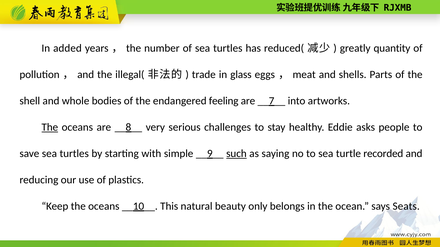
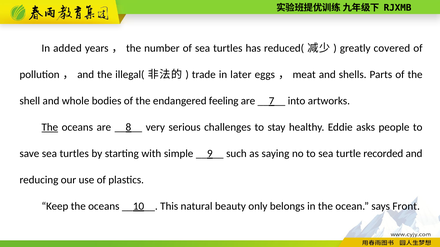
quantity: quantity -> covered
glass: glass -> later
such underline: present -> none
Seats: Seats -> Front
